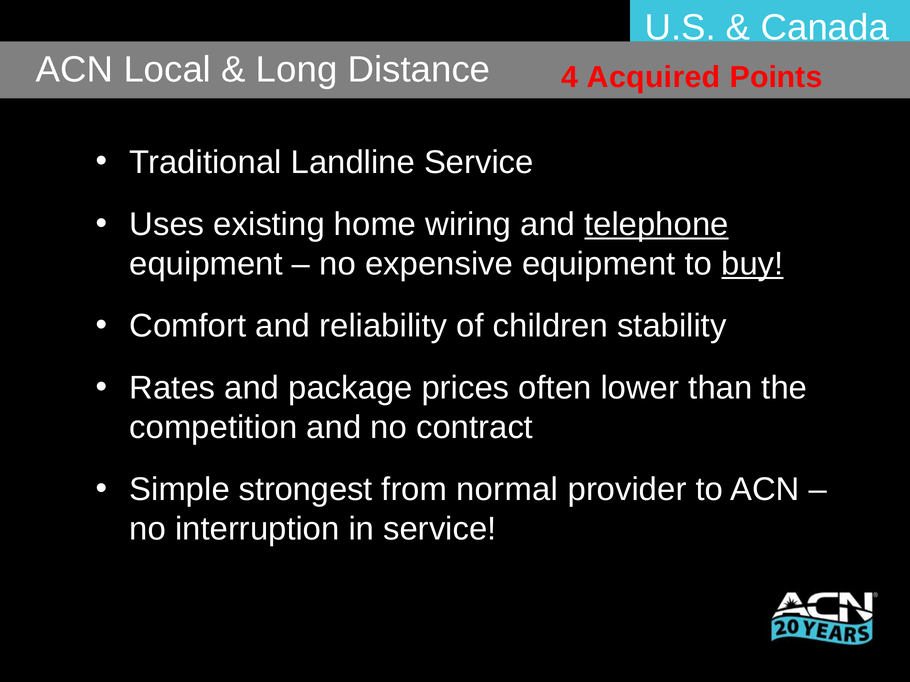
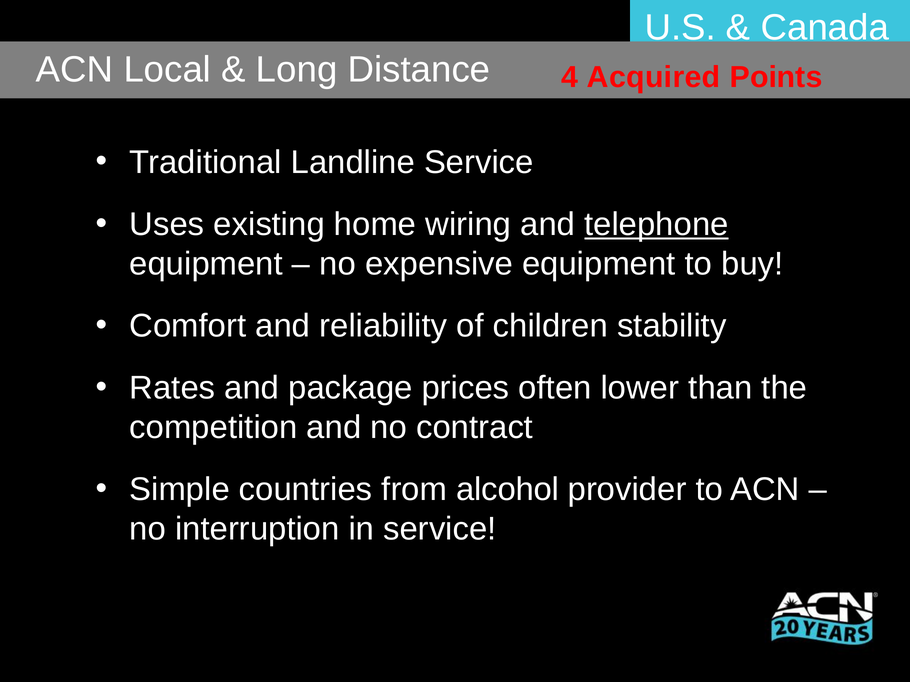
buy underline: present -> none
strongest: strongest -> countries
normal: normal -> alcohol
